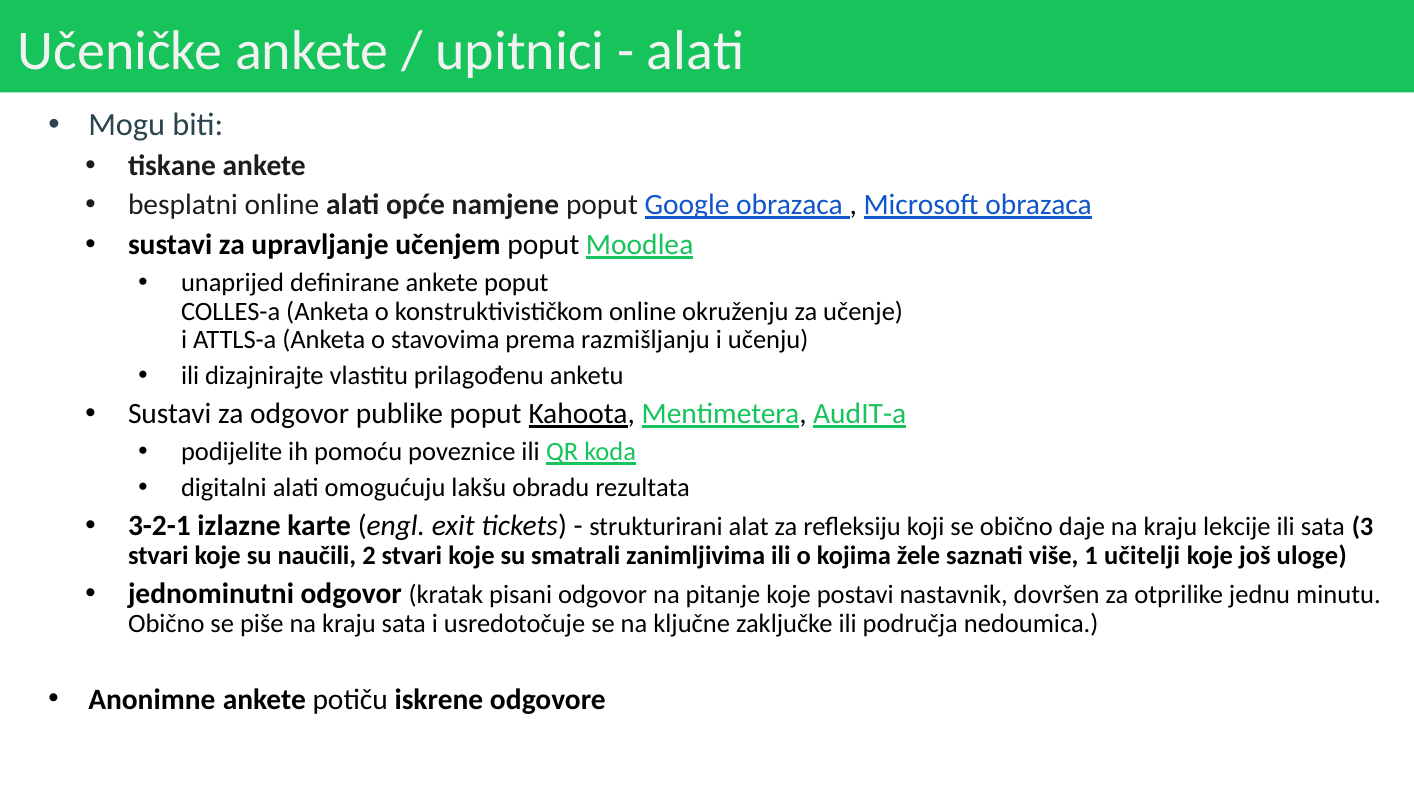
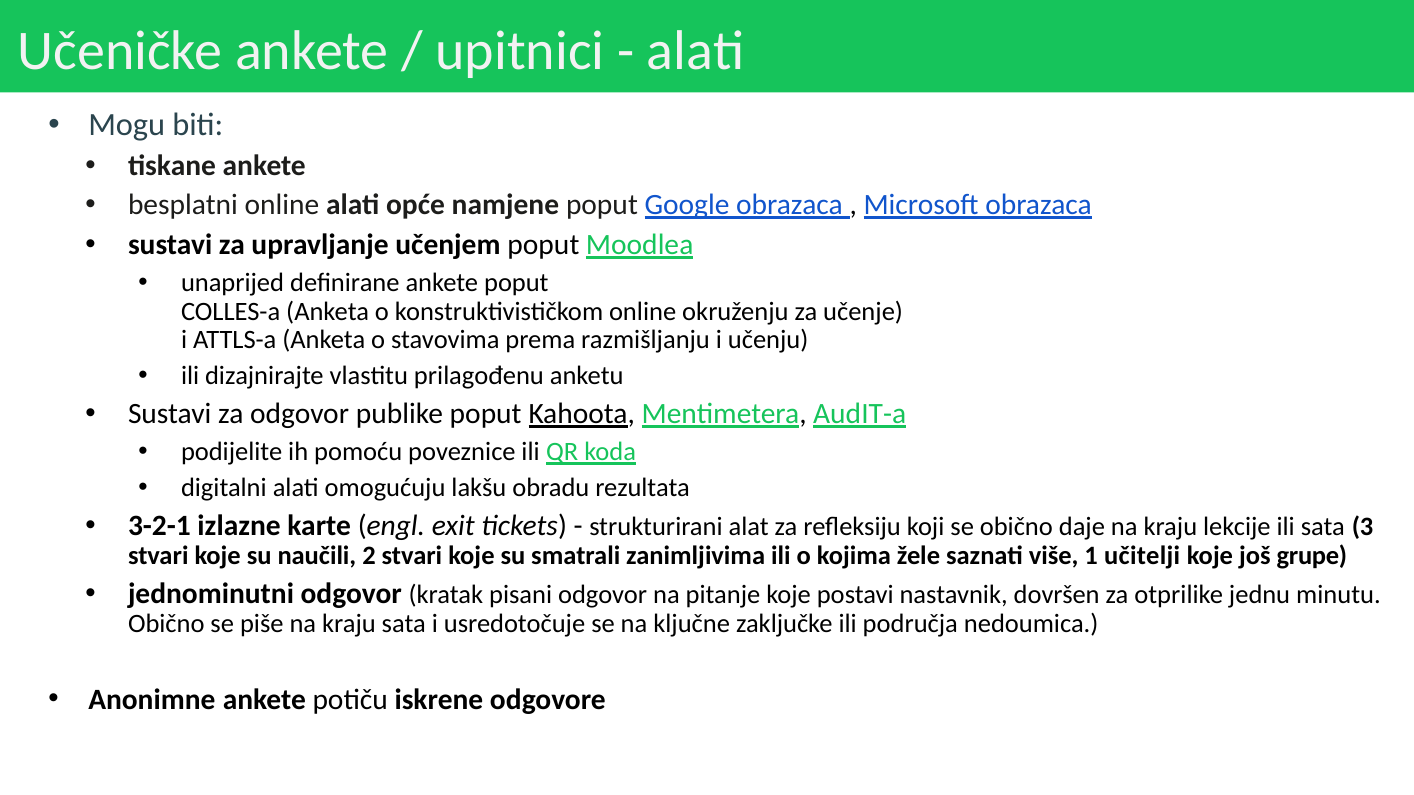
uloge: uloge -> grupe
